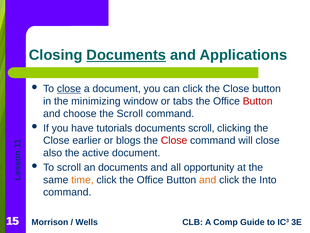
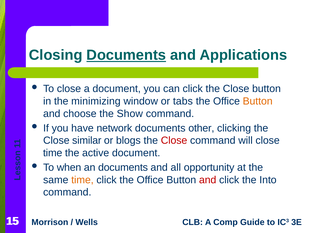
close at (69, 89) underline: present -> none
Button at (258, 101) colour: red -> orange
the Scroll: Scroll -> Show
tutorials: tutorials -> network
documents scroll: scroll -> other
earlier: earlier -> similar
also at (53, 153): also -> time
To scroll: scroll -> when
and at (208, 179) colour: orange -> red
